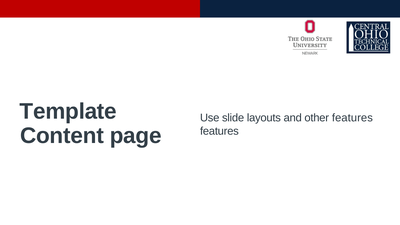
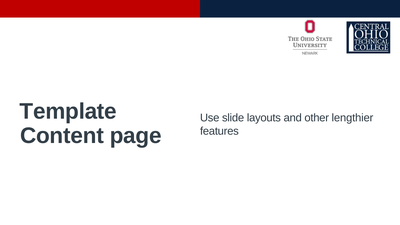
other features: features -> lengthier
